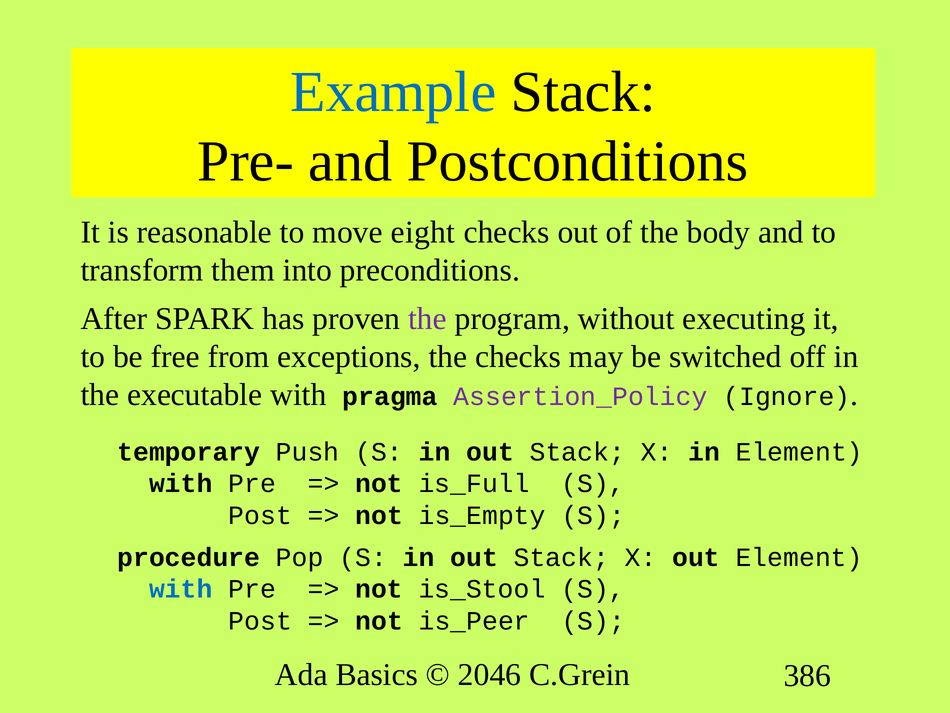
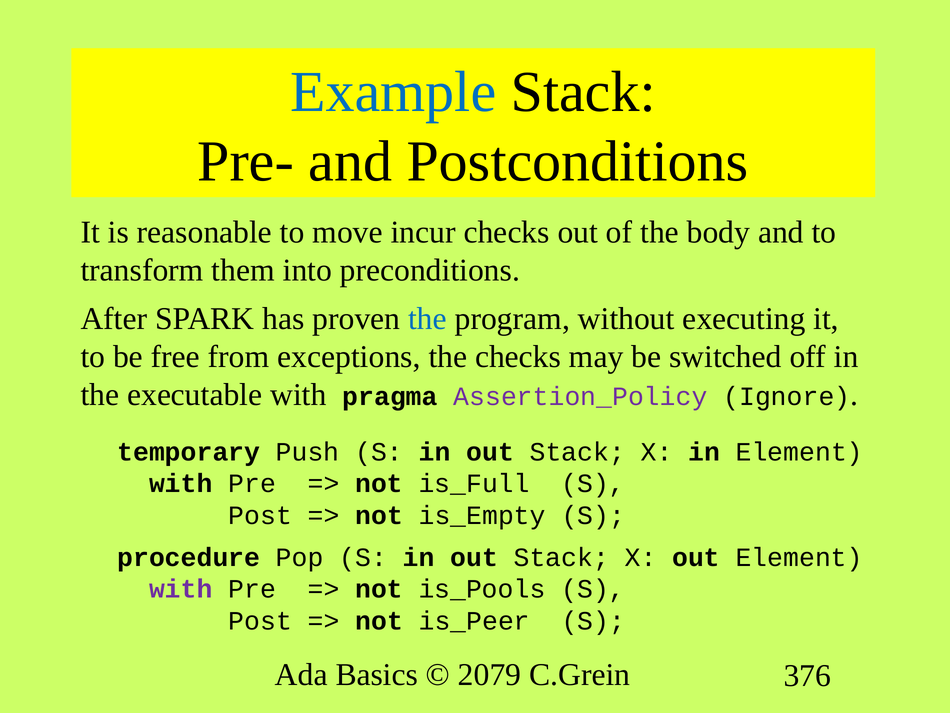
eight: eight -> incur
the at (427, 318) colour: purple -> blue
with at (181, 589) colour: blue -> purple
is_Stool: is_Stool -> is_Pools
2046: 2046 -> 2079
386: 386 -> 376
